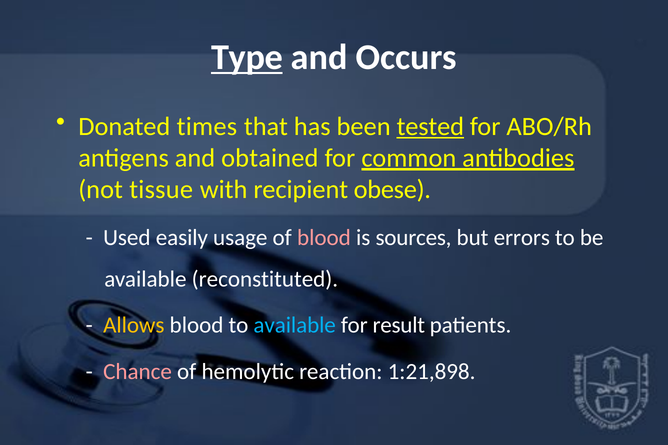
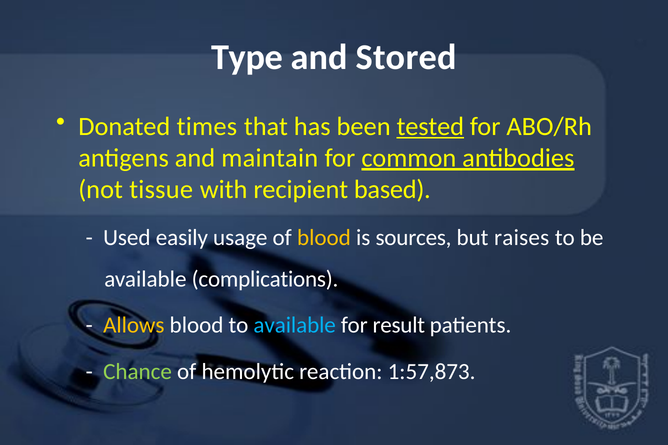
Type underline: present -> none
Occurs: Occurs -> Stored
obtained: obtained -> maintain
obese: obese -> based
blood at (324, 238) colour: pink -> yellow
errors: errors -> raises
reconstituted: reconstituted -> complications
Chance colour: pink -> light green
1:21,898: 1:21,898 -> 1:57,873
